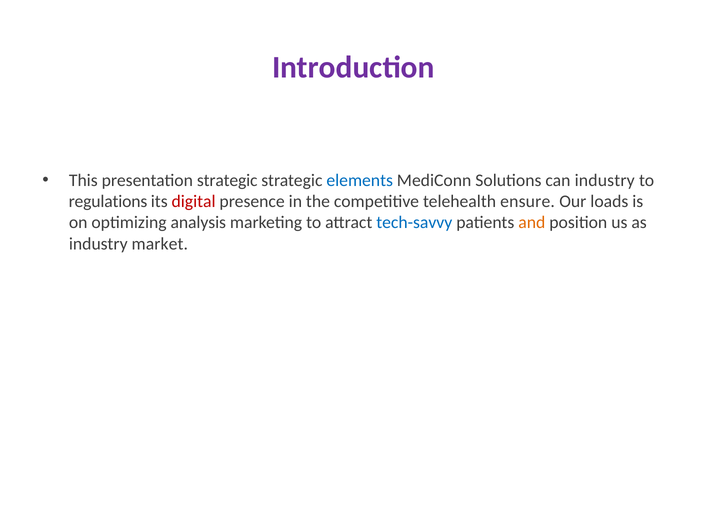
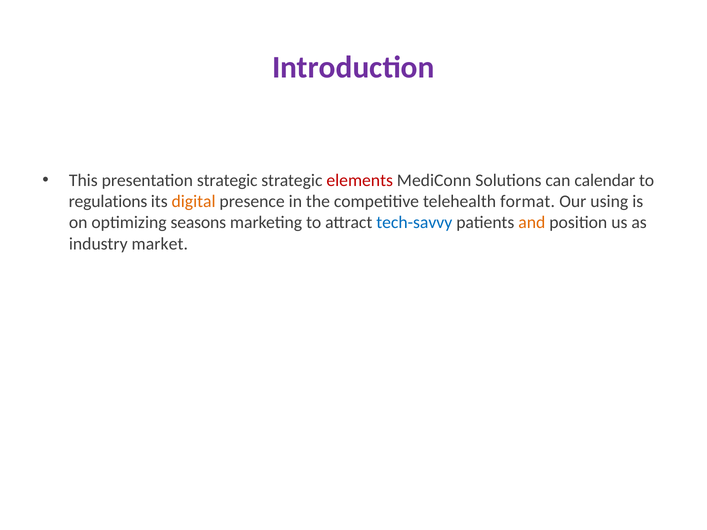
elements colour: blue -> red
can industry: industry -> calendar
digital colour: red -> orange
ensure: ensure -> format
loads: loads -> using
analysis: analysis -> seasons
